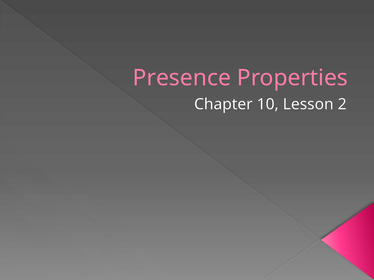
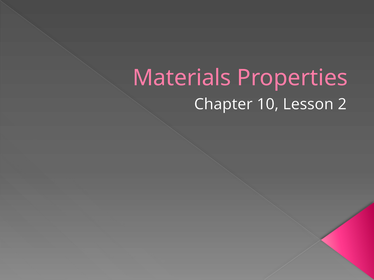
Presence: Presence -> Materials
